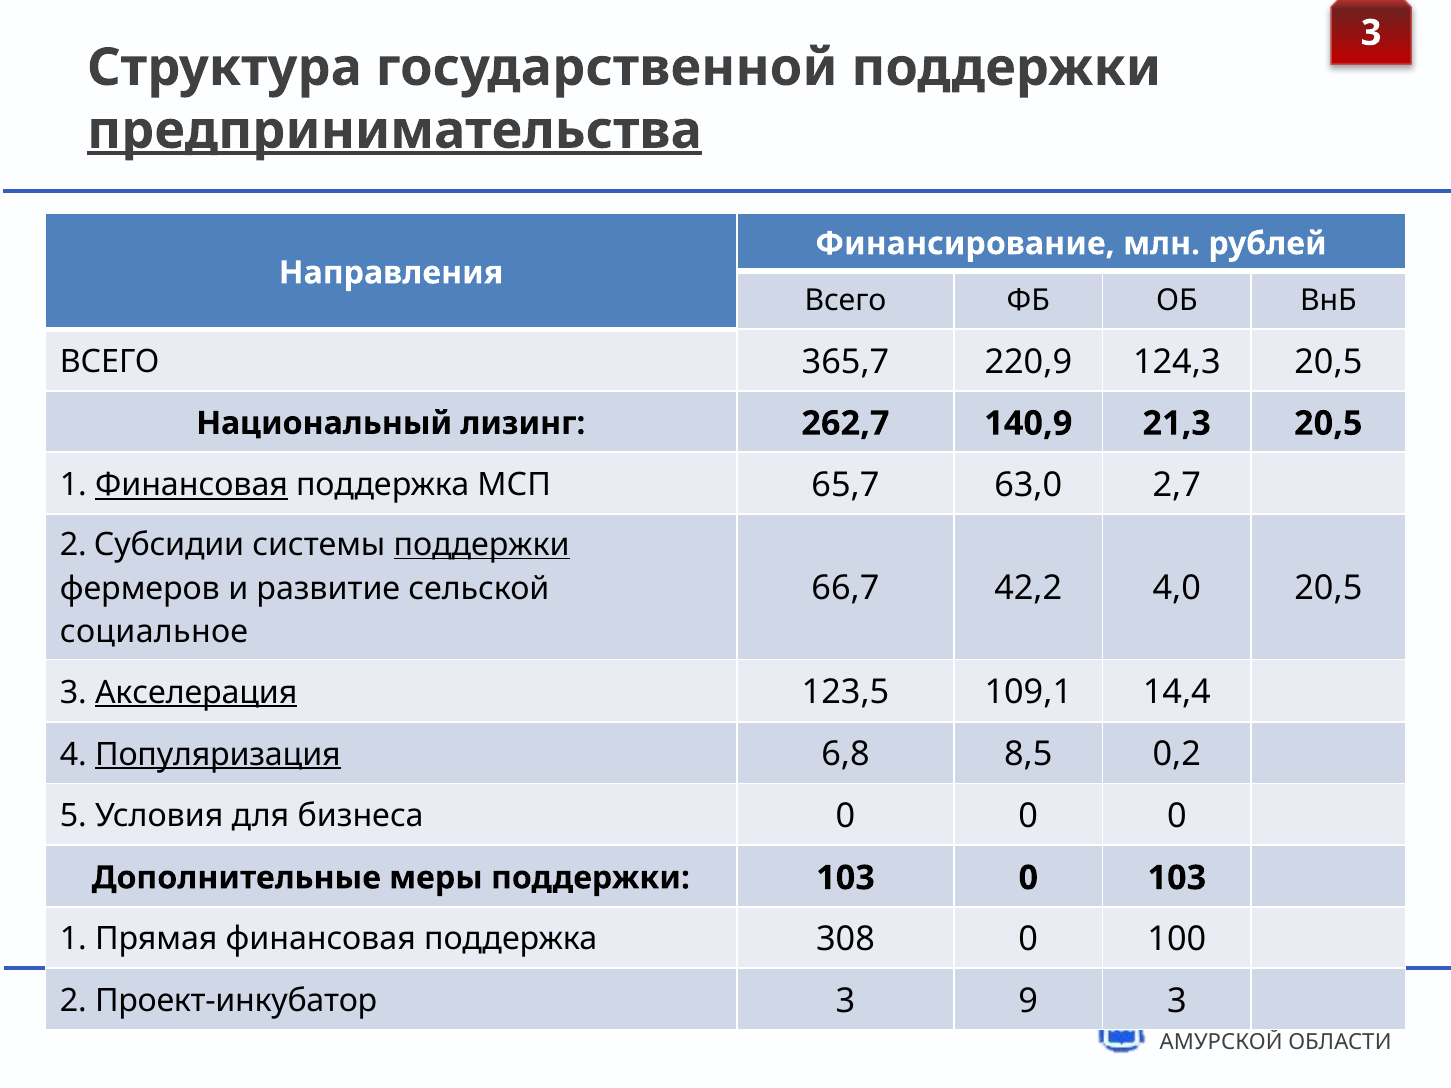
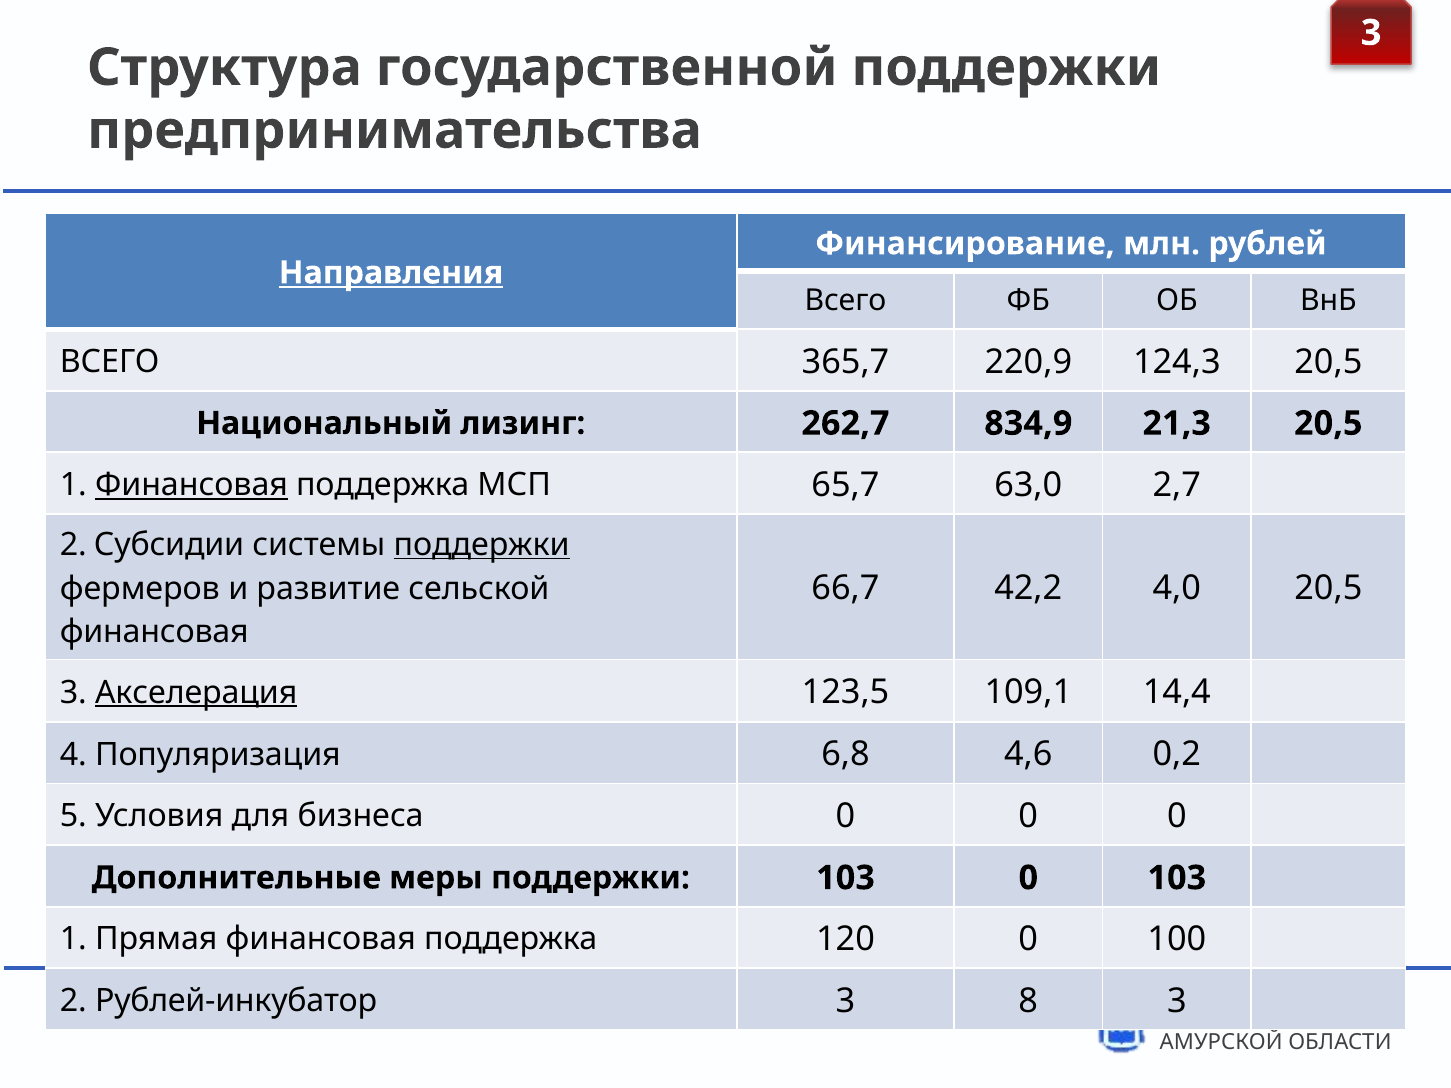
предпринимательства underline: present -> none
Направления underline: none -> present
140,9: 140,9 -> 834,9
социальное at (154, 632): социальное -> финансовая
Популяризация underline: present -> none
8,5: 8,5 -> 4,6
308: 308 -> 120
Проект-инкубатор: Проект-инкубатор -> Рублей-инкубатор
9: 9 -> 8
